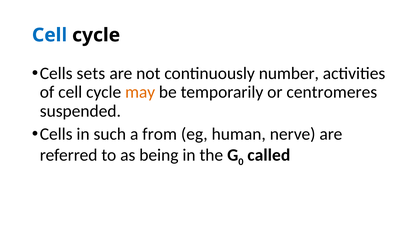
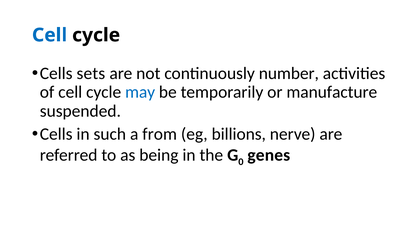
may colour: orange -> blue
centromeres: centromeres -> manufacture
human: human -> billions
called: called -> genes
